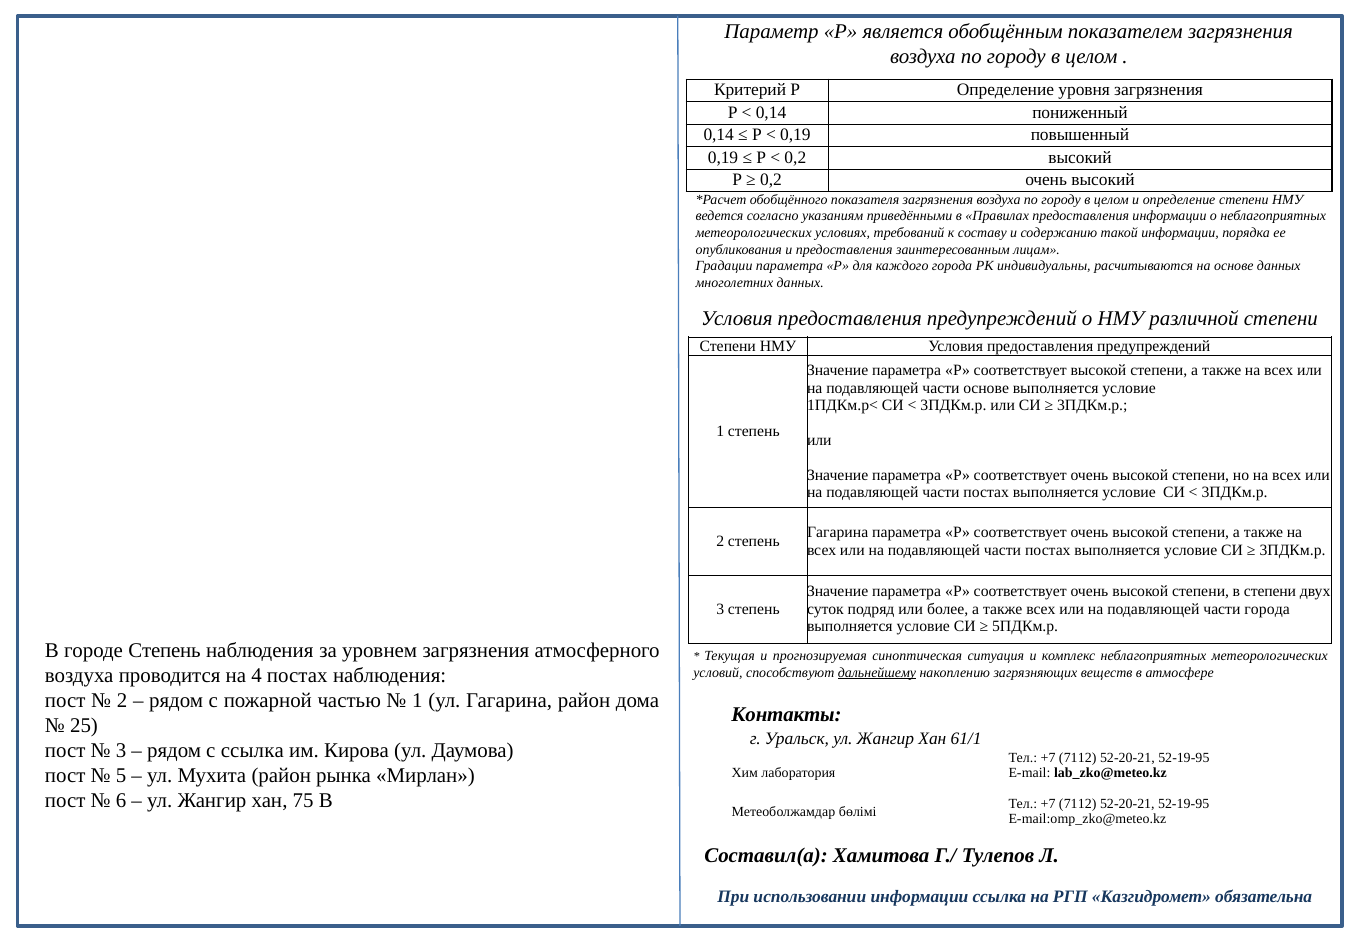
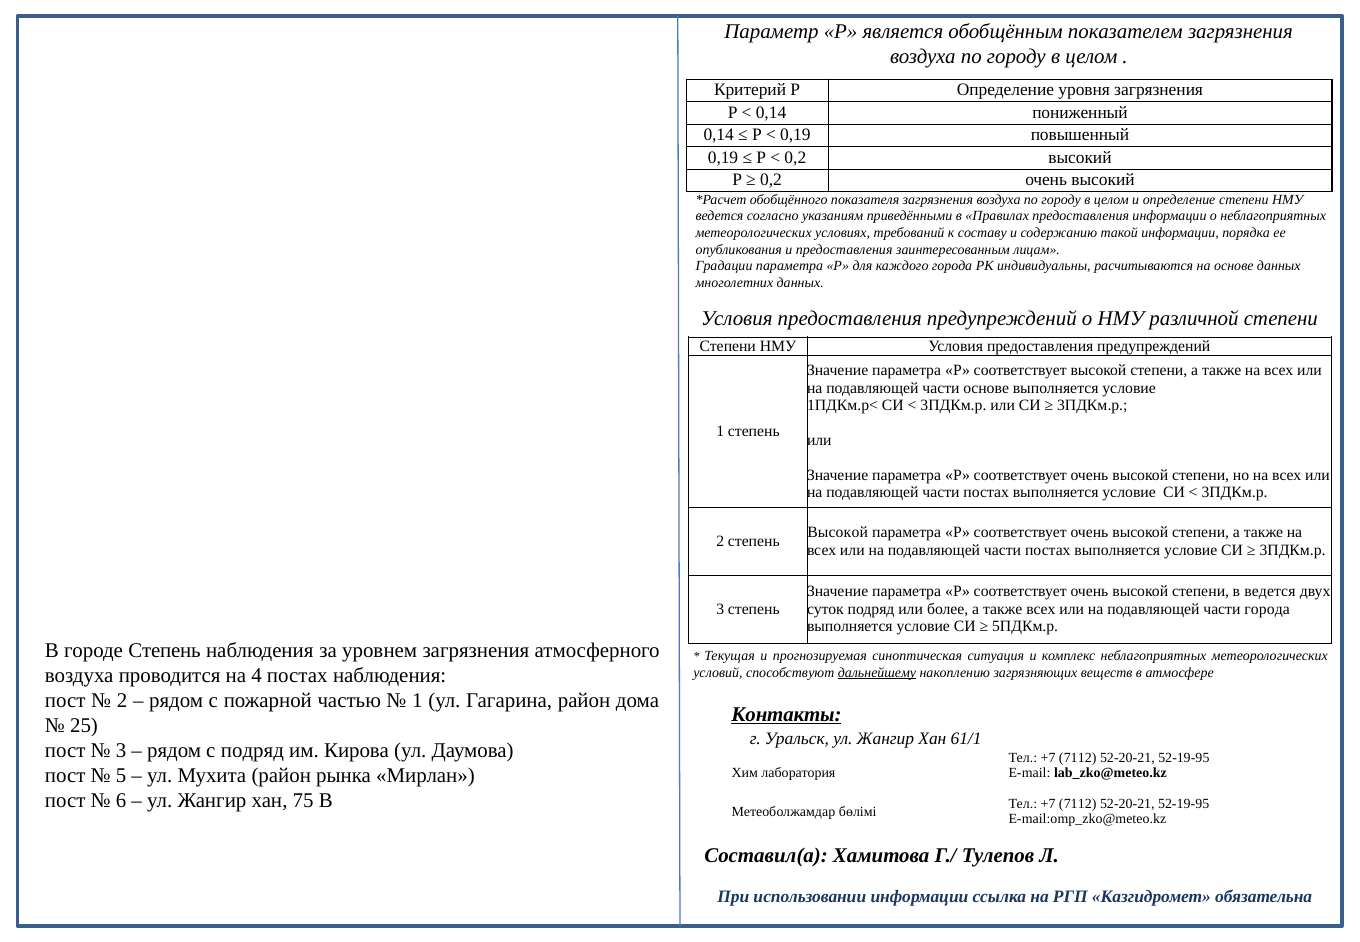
Гагарина at (838, 532): Гагарина -> Высокой
в степени: степени -> ведется
Контакты underline: none -> present
с ссылка: ссылка -> подряд
